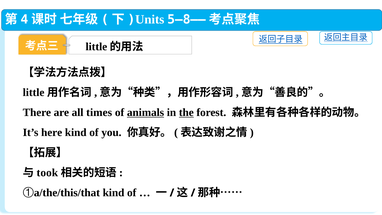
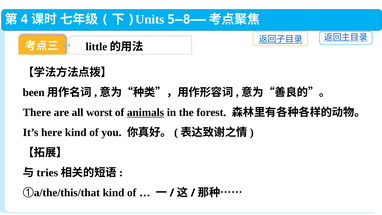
little at (34, 92): little -> been
times: times -> worst
the underline: present -> none
took: took -> tries
